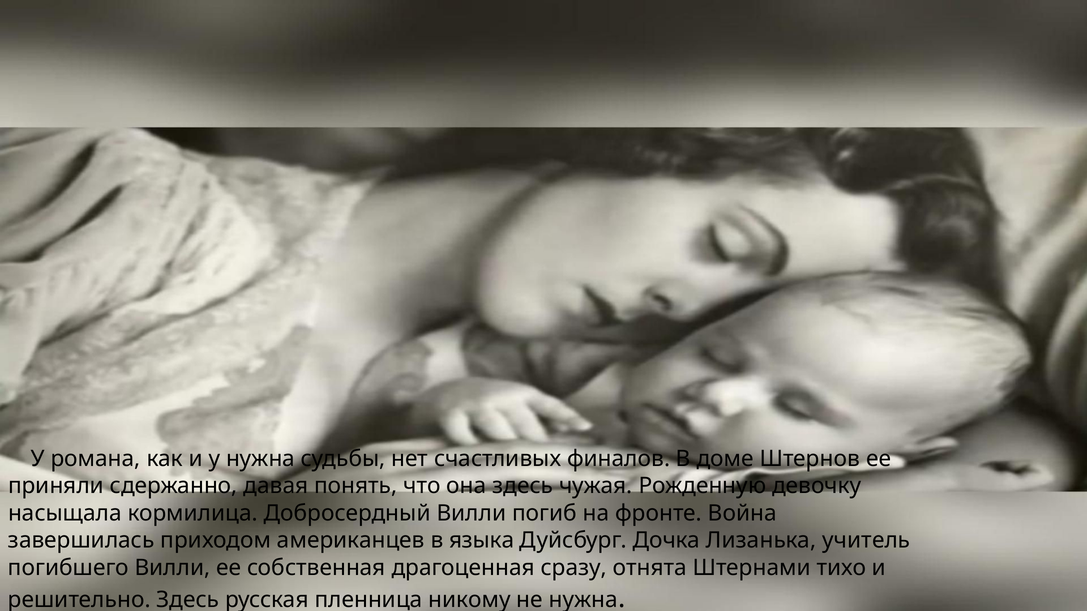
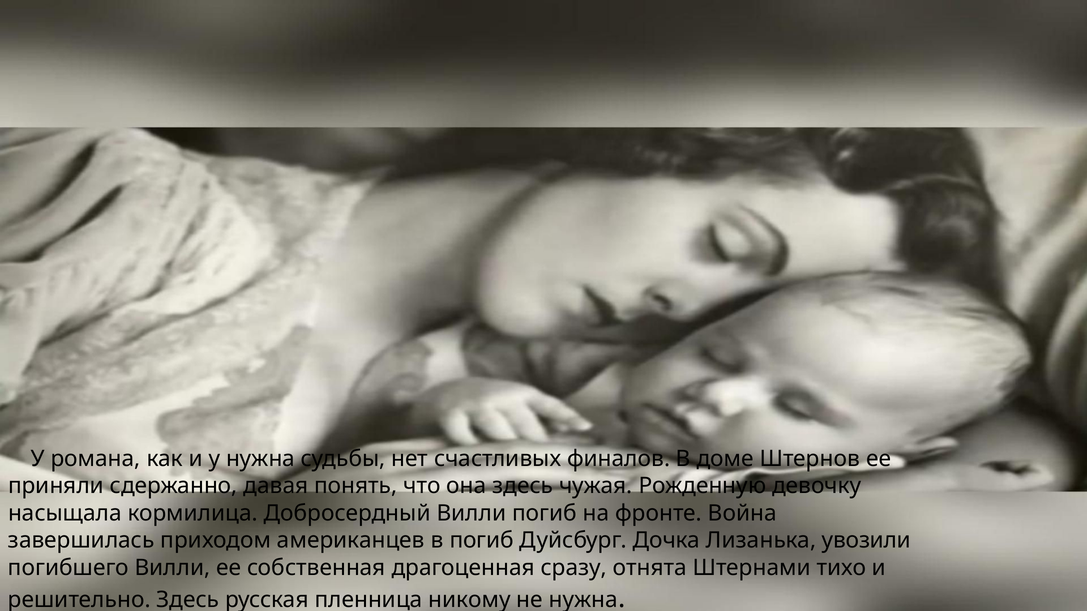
в языка: языка -> погиб
учитель: учитель -> увозили
